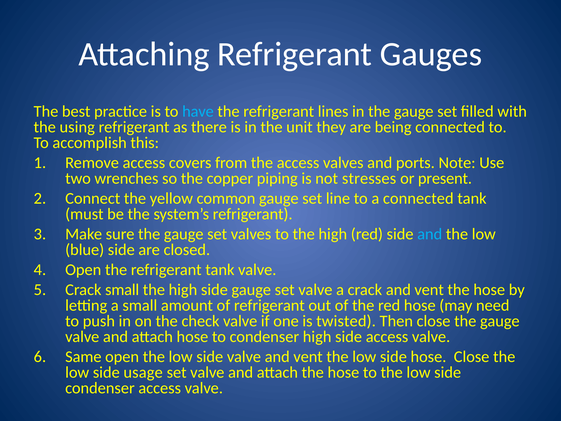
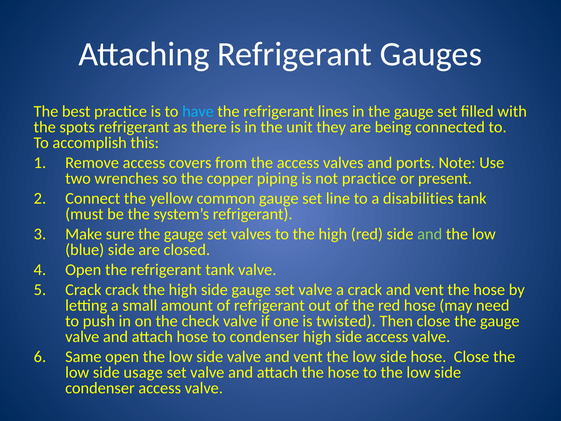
using: using -> spots
not stresses: stresses -> practice
a connected: connected -> disabilities
and at (430, 234) colour: light blue -> light green
Crack small: small -> crack
